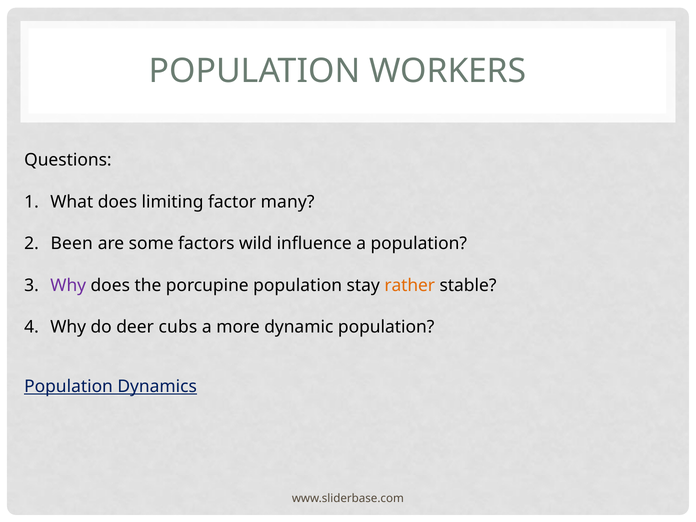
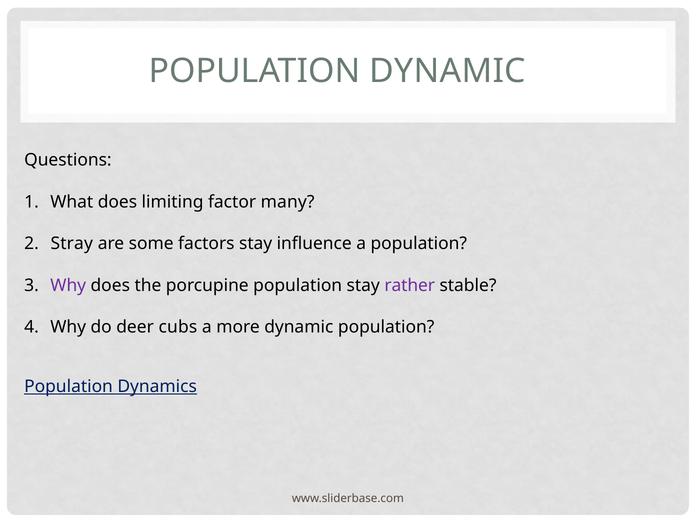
POPULATION WORKERS: WORKERS -> DYNAMIC
Been: Been -> Stray
factors wild: wild -> stay
rather colour: orange -> purple
